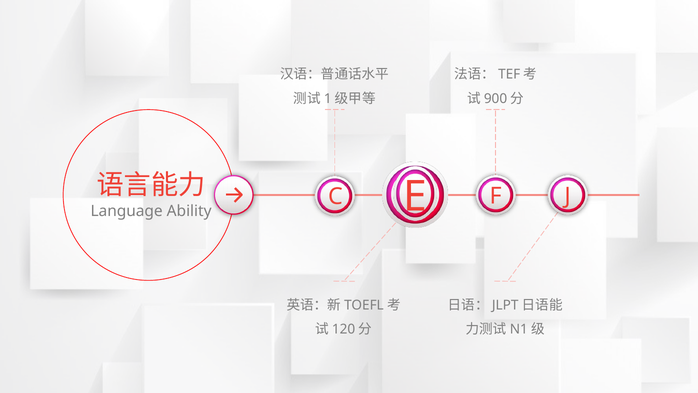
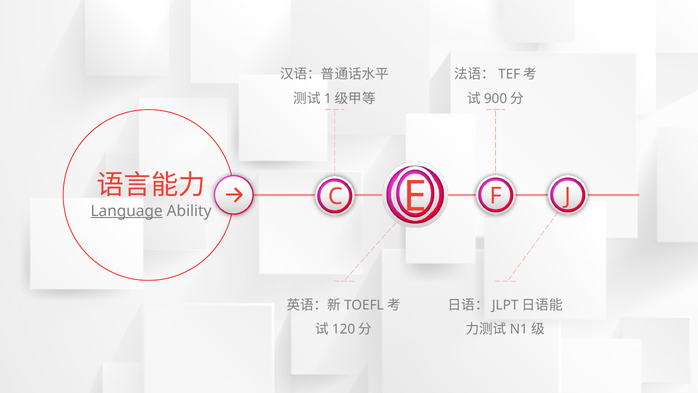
Language underline: none -> present
